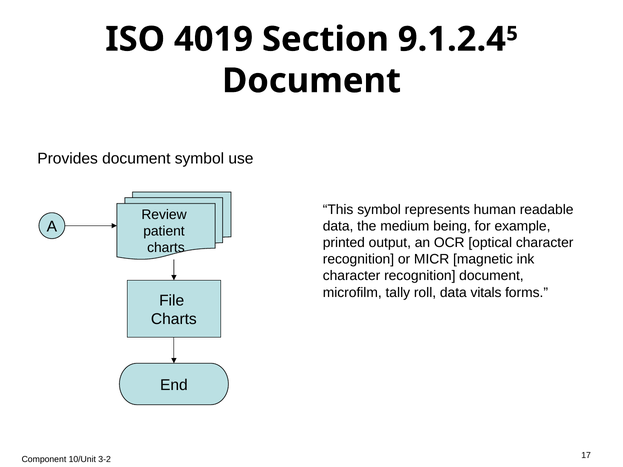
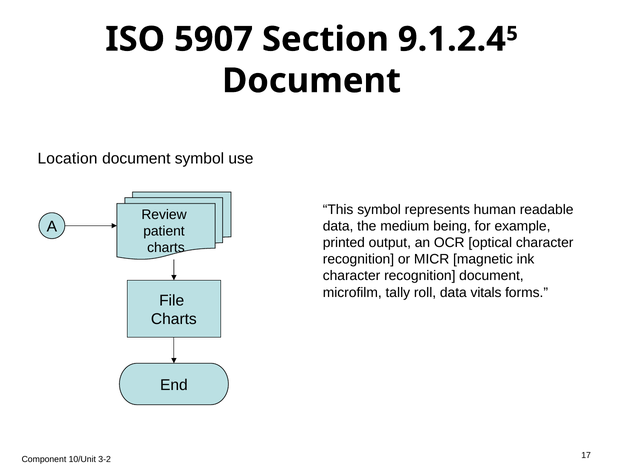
4019: 4019 -> 5907
Provides: Provides -> Location
